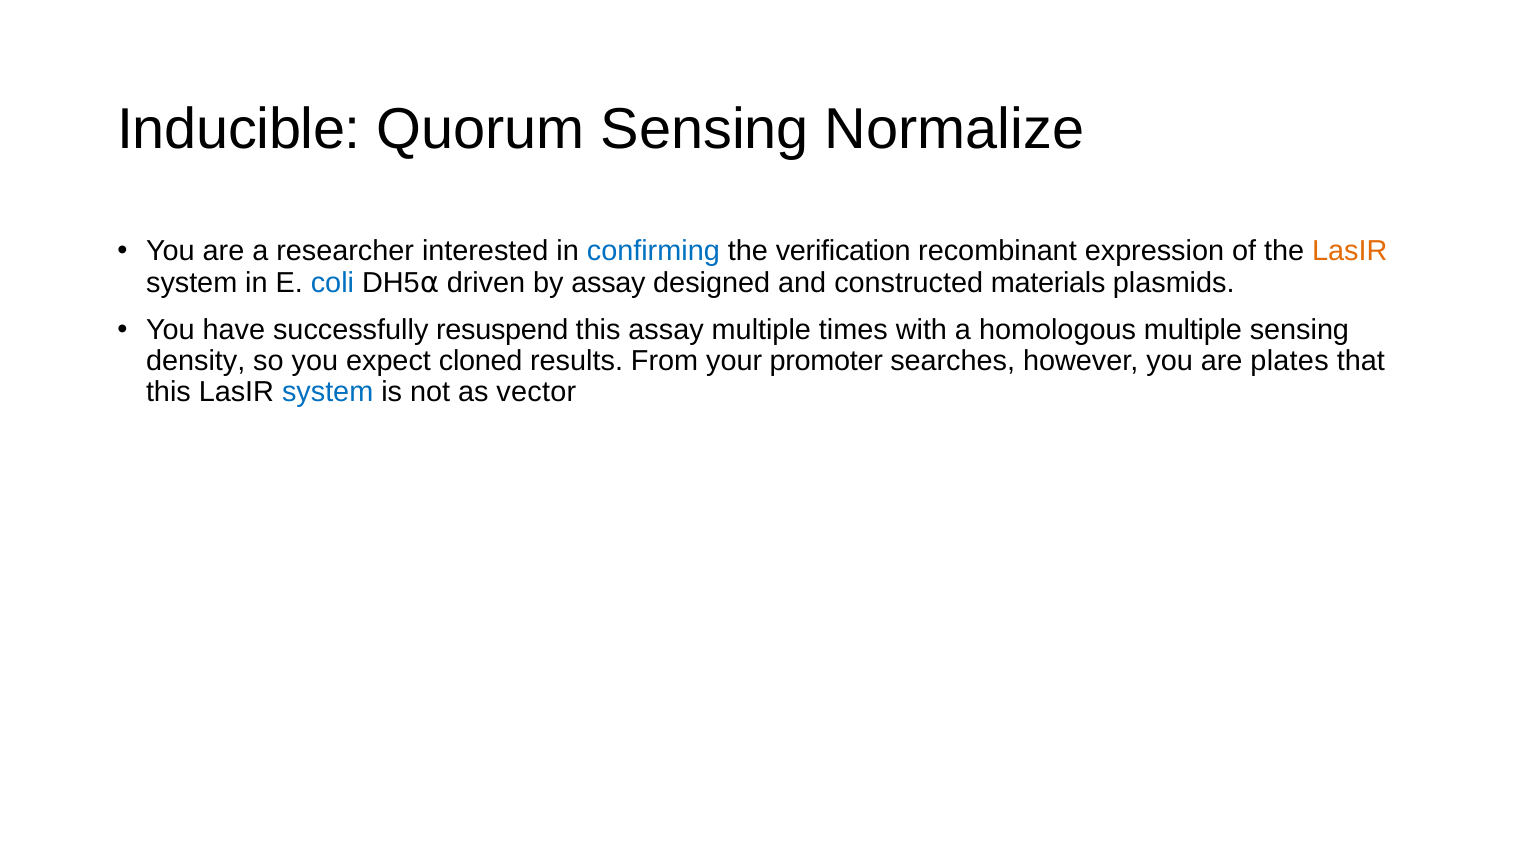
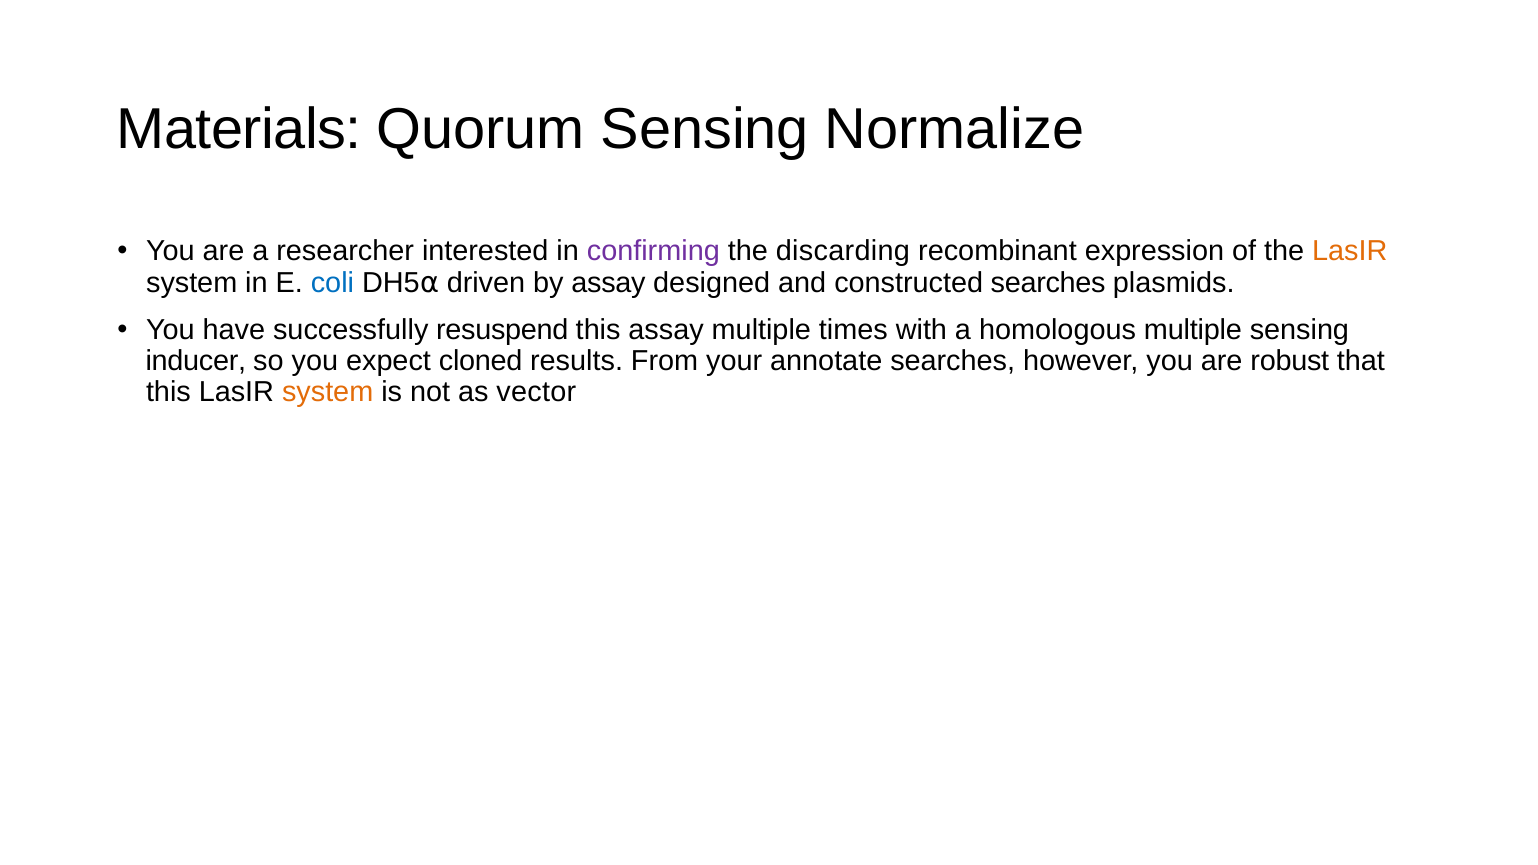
Inducible: Inducible -> Materials
confirming colour: blue -> purple
verification: verification -> discarding
constructed materials: materials -> searches
density: density -> inducer
promoter: promoter -> annotate
plates: plates -> robust
system at (328, 392) colour: blue -> orange
